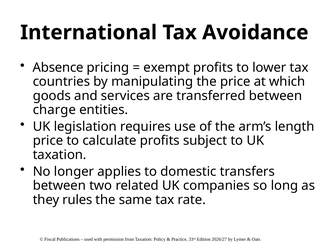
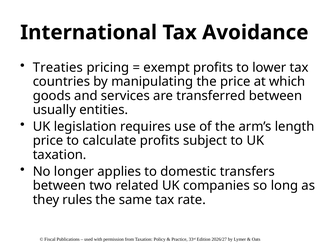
Absence: Absence -> Treaties
charge: charge -> usually
